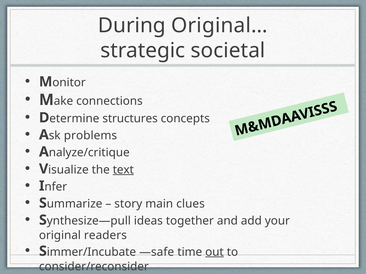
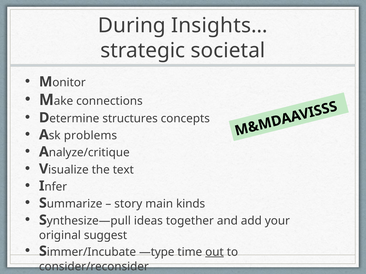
Original…: Original… -> Insights…
text underline: present -> none
clues: clues -> kinds
readers: readers -> suggest
—safe: —safe -> —type
